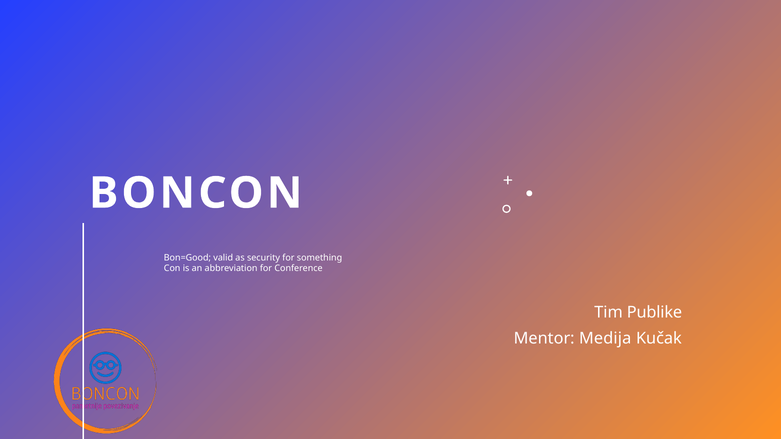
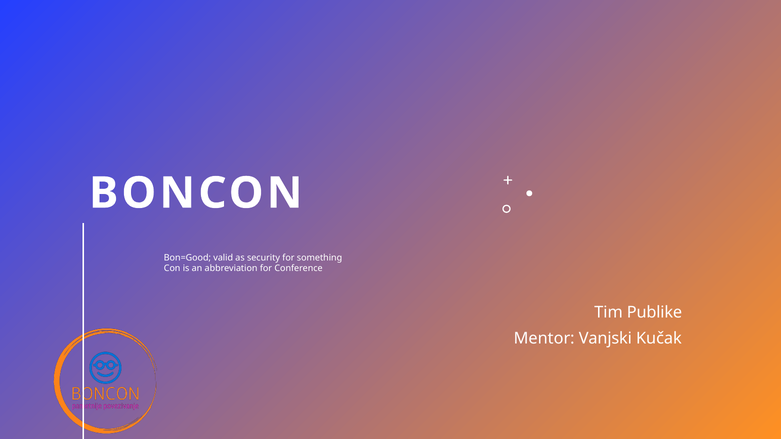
Medija: Medija -> Vanjski
